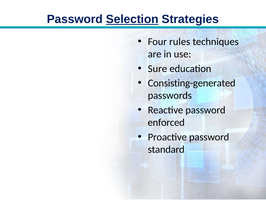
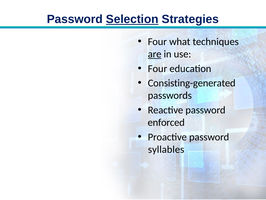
rules: rules -> what
are underline: none -> present
Sure at (157, 68): Sure -> Four
standard: standard -> syllables
